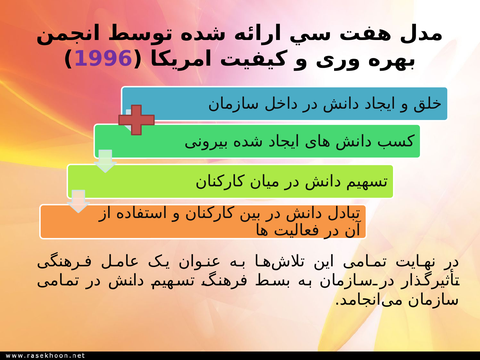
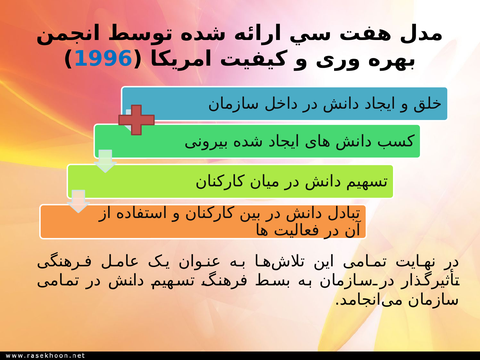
1996 colour: purple -> blue
